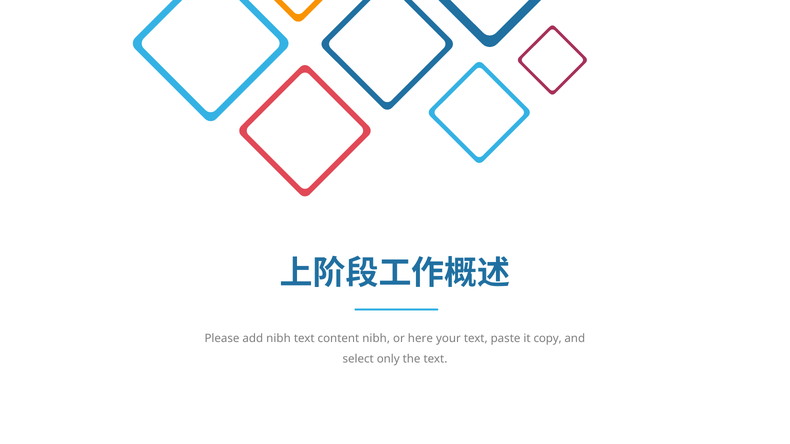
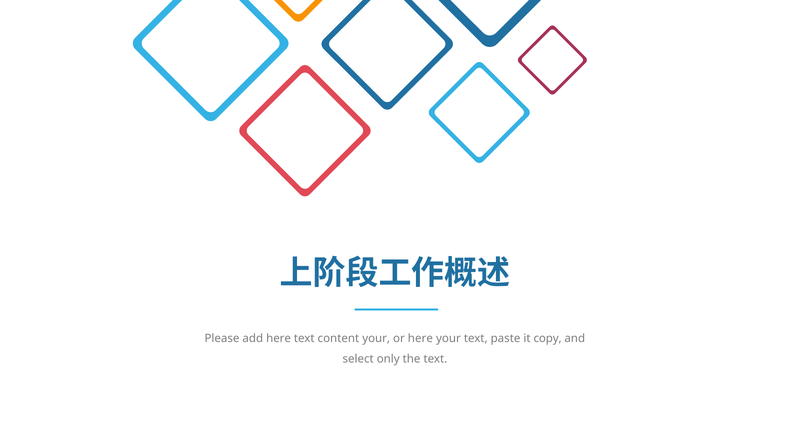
add nibh: nibh -> here
content nibh: nibh -> your
